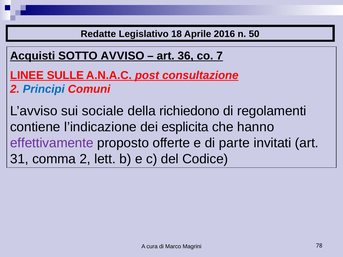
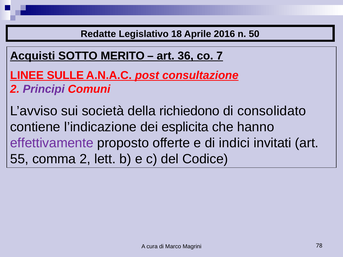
AVVISO: AVVISO -> MERITO
Principi colour: blue -> purple
sociale: sociale -> società
regolamenti: regolamenti -> consolidato
parte: parte -> indici
31: 31 -> 55
